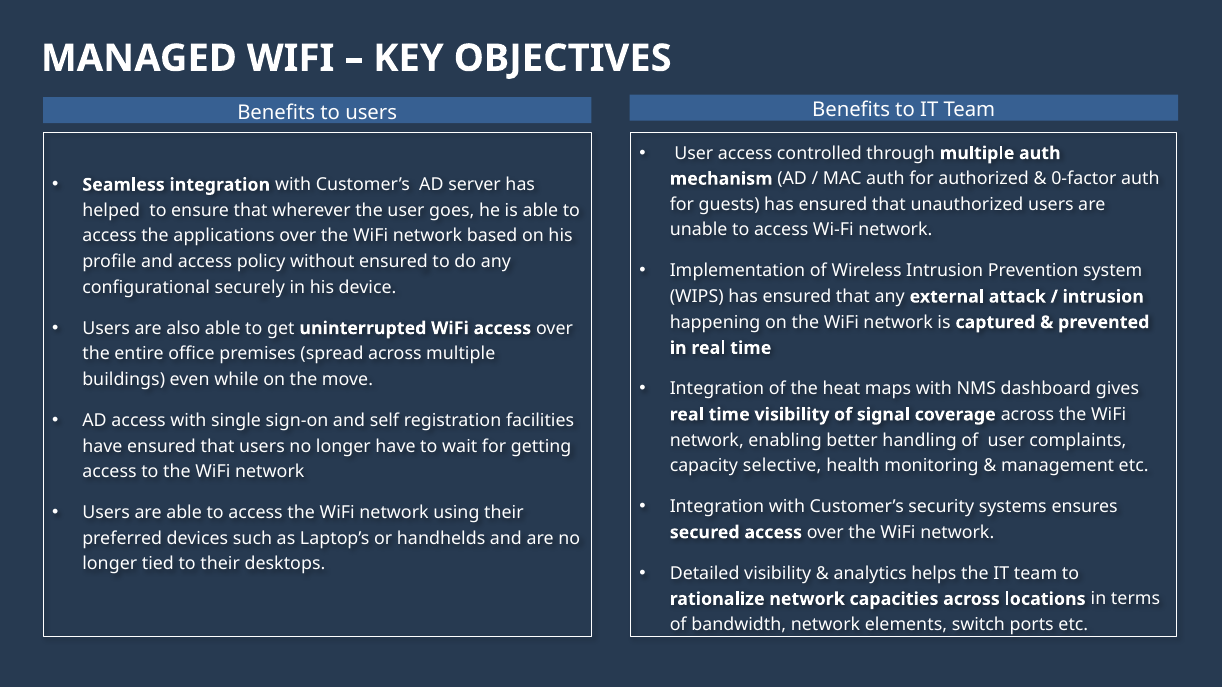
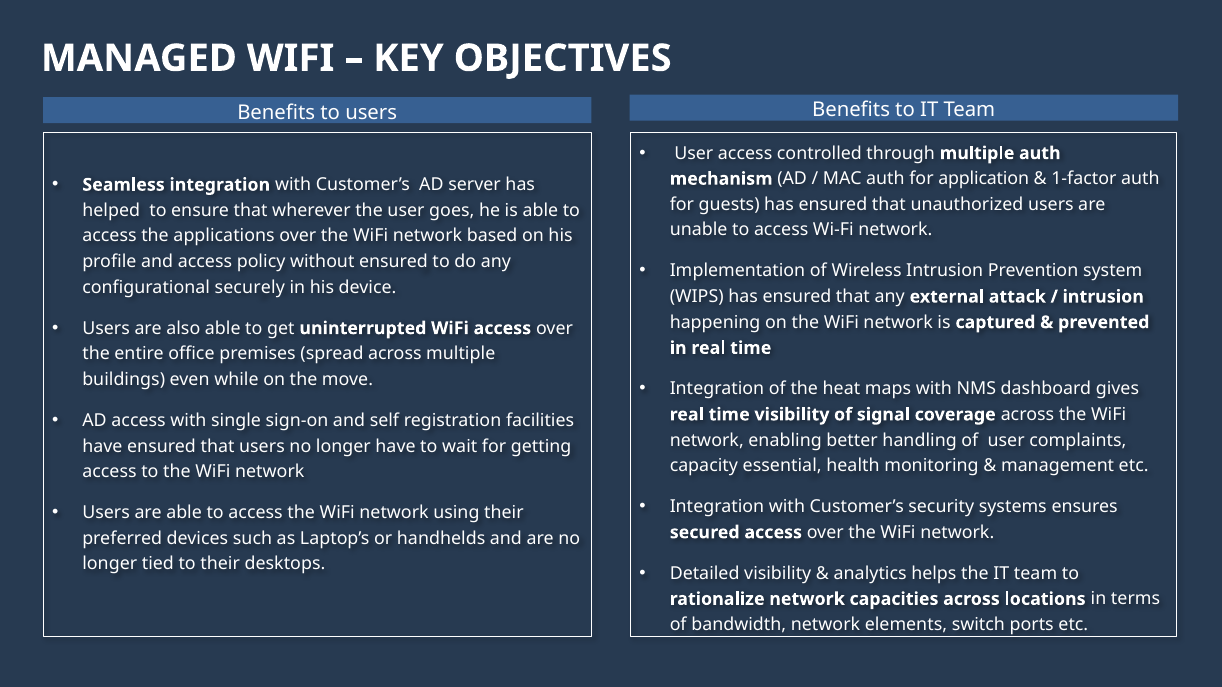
authorized: authorized -> application
0-factor: 0-factor -> 1-factor
selective: selective -> essential
